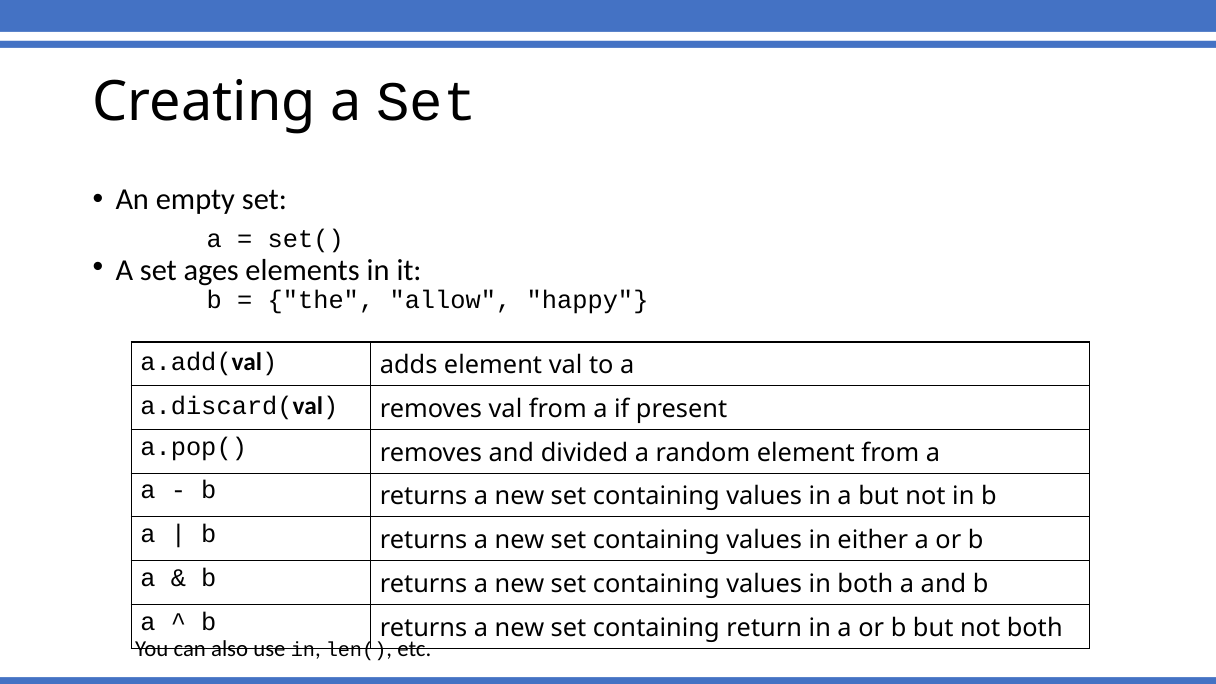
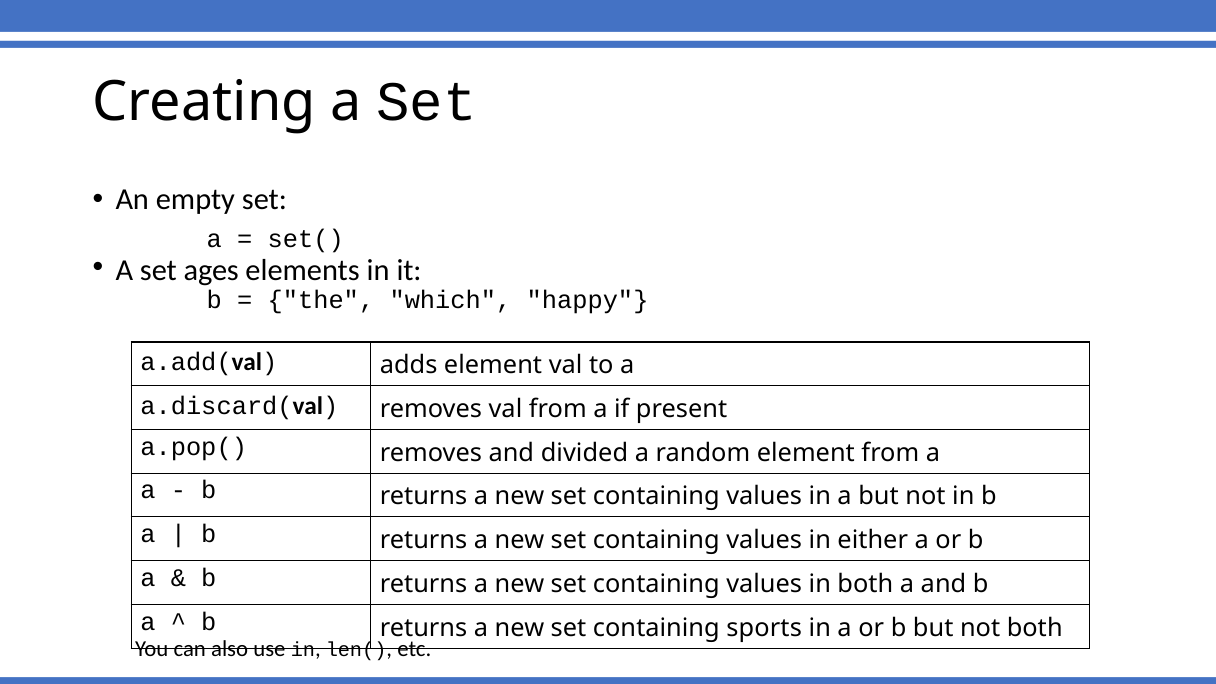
allow: allow -> which
return: return -> sports
